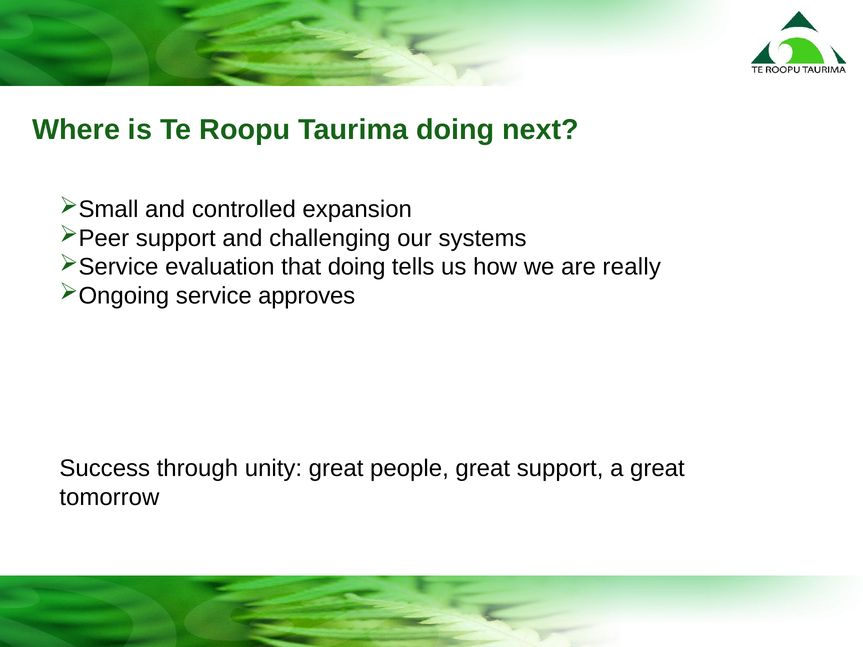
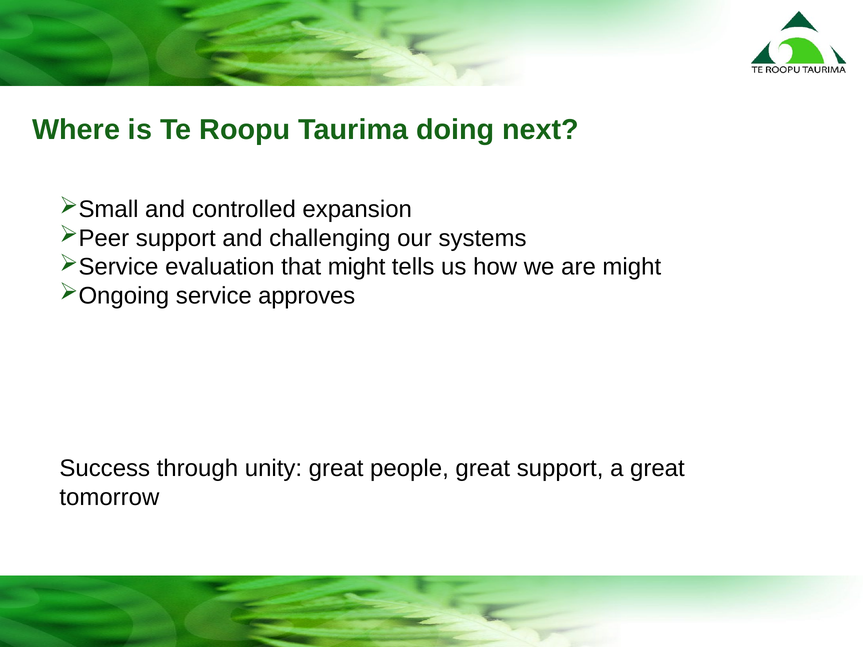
that doing: doing -> might
are really: really -> might
